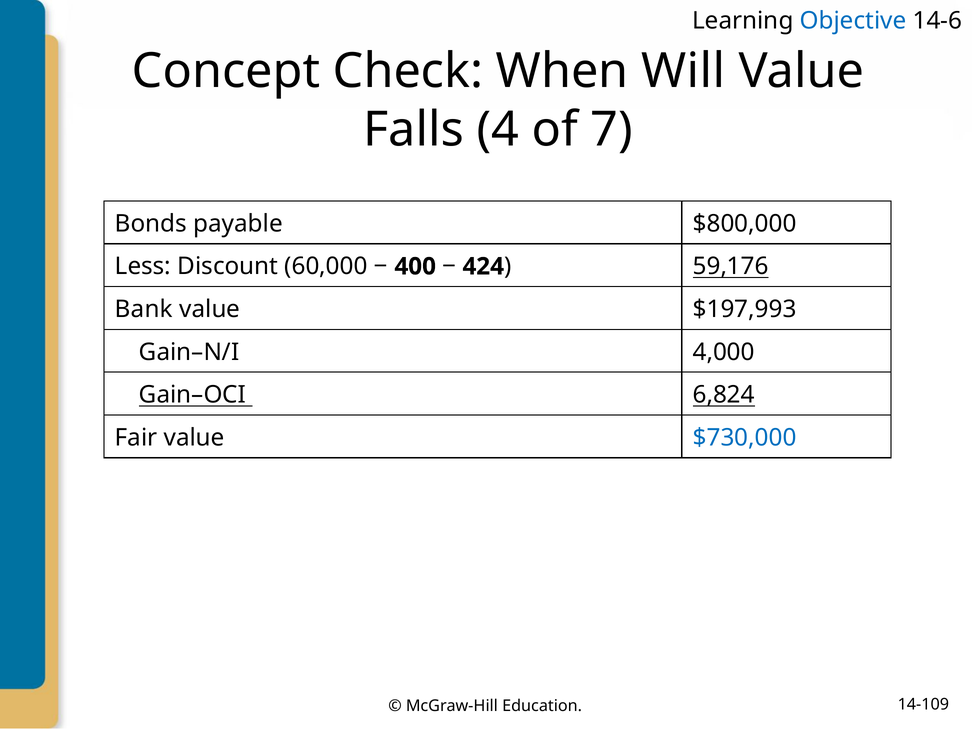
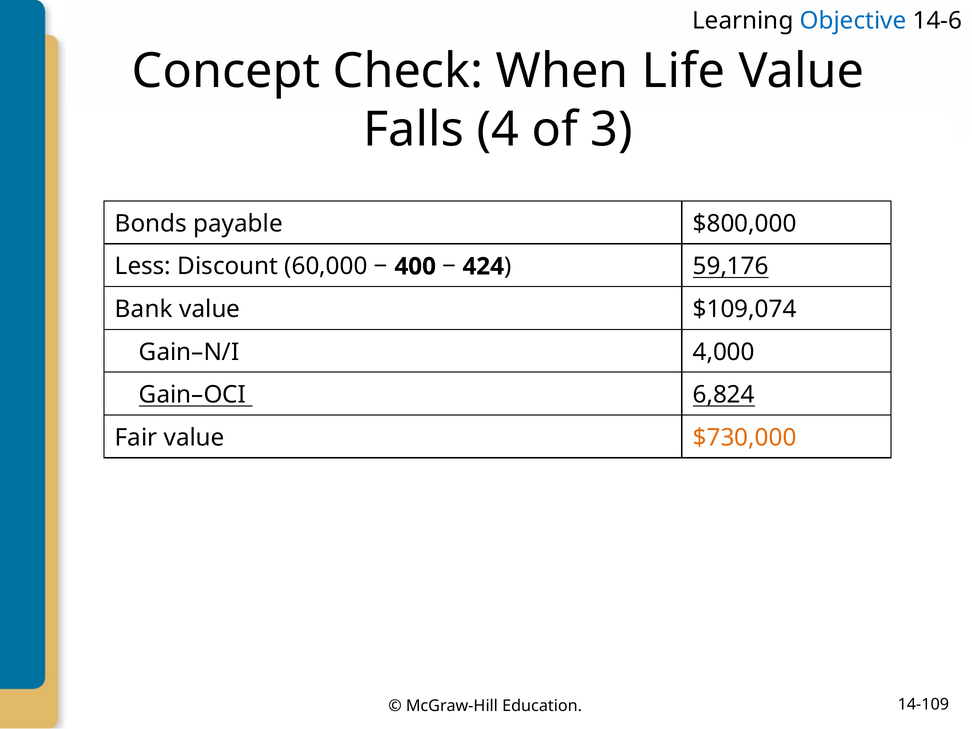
Will: Will -> Life
7: 7 -> 3
$197,993: $197,993 -> $109,074
$730,000 colour: blue -> orange
